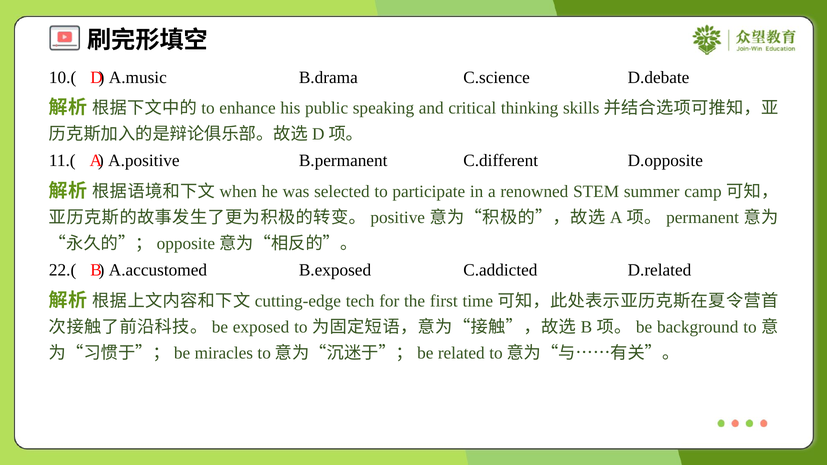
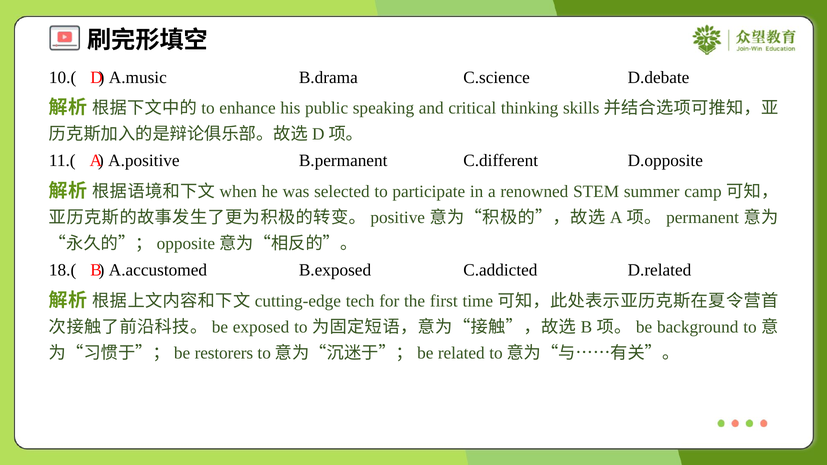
22.(: 22.( -> 18.(
miracles: miracles -> restorers
